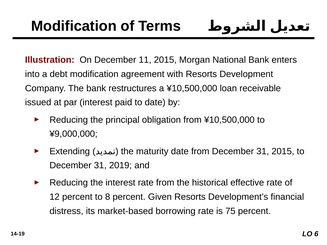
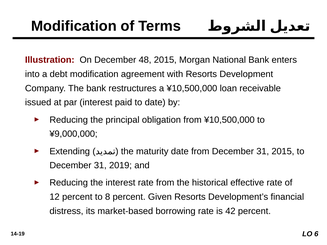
11: 11 -> 48
75: 75 -> 42
